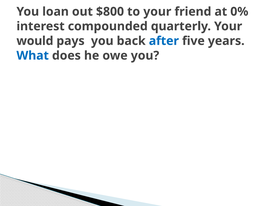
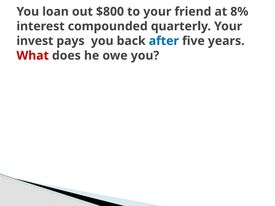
0%: 0% -> 8%
would: would -> invest
What colour: blue -> red
